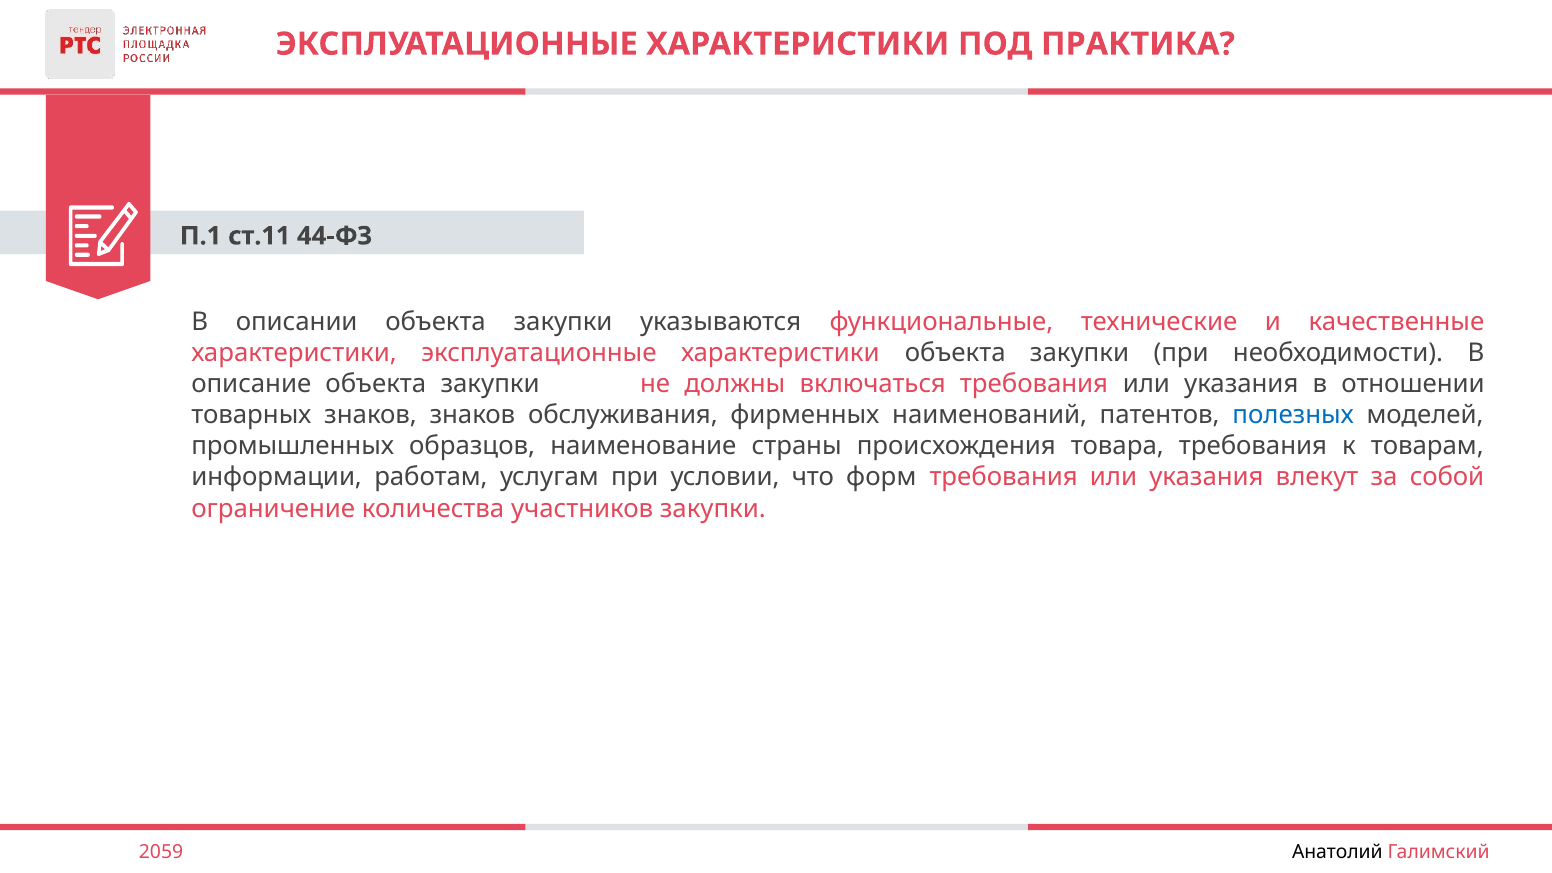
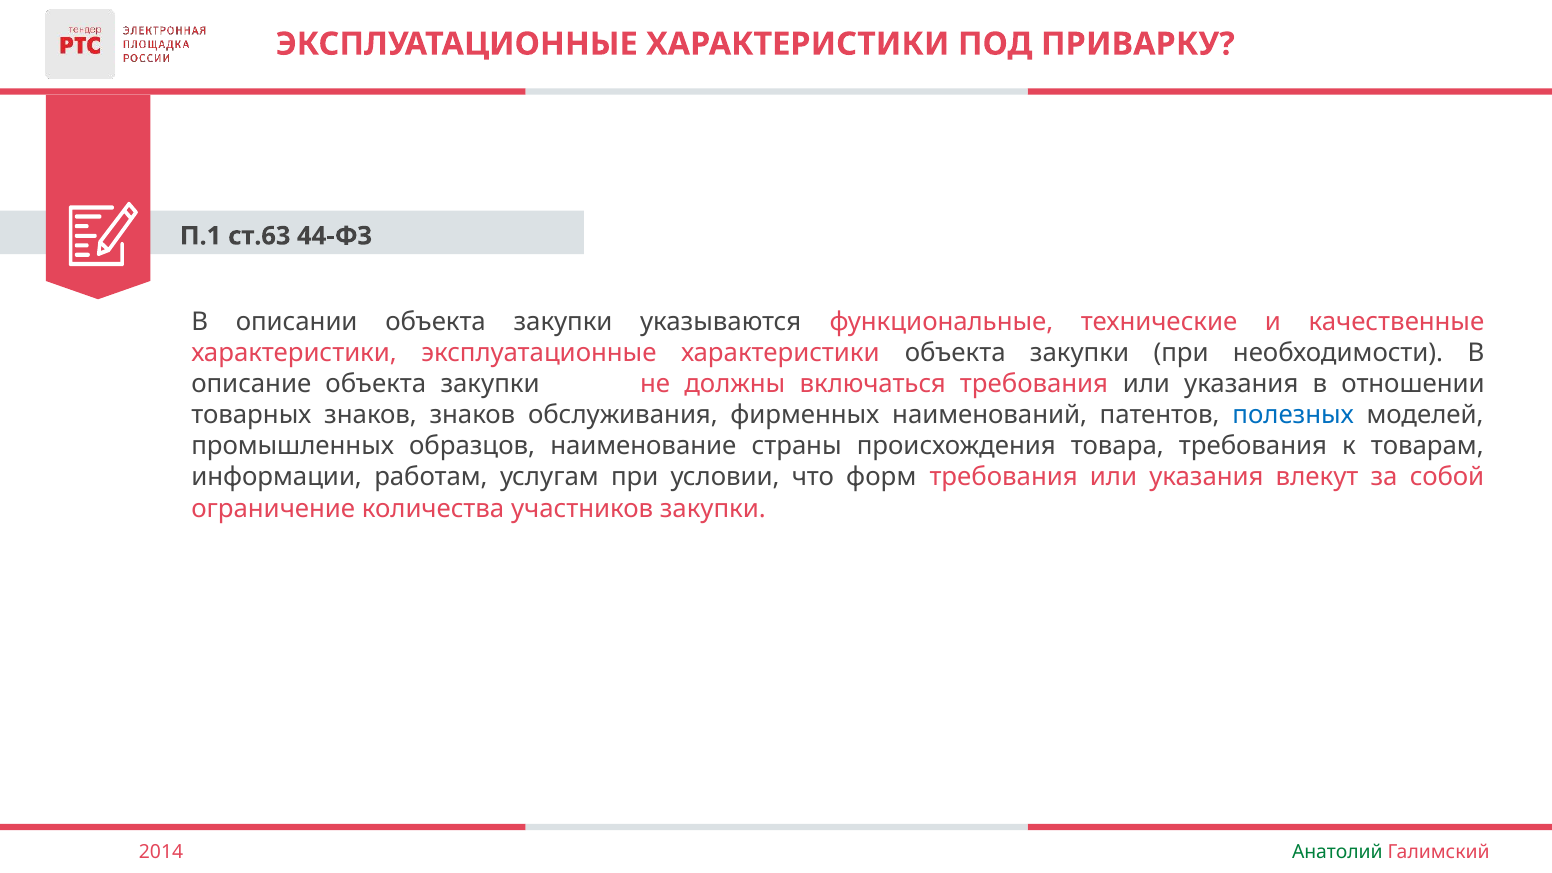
ПРАКТИКА: ПРАКТИКА -> ПРИВАРКУ
ст.11: ст.11 -> ст.63
2059: 2059 -> 2014
Анатолий colour: black -> green
